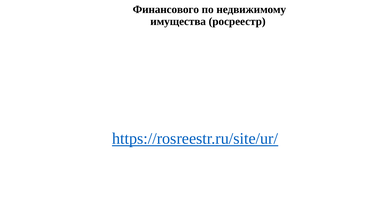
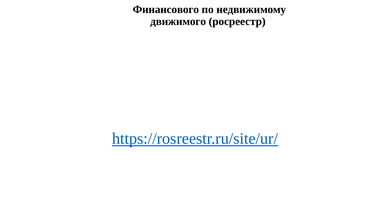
имущества: имущества -> движимого
